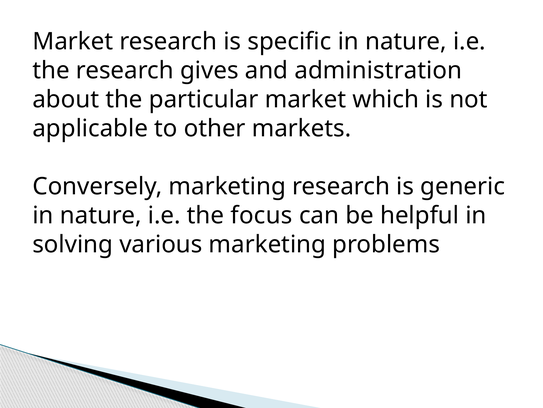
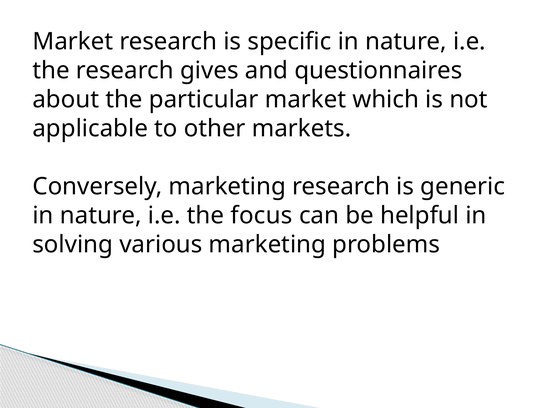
administration: administration -> questionnaires
